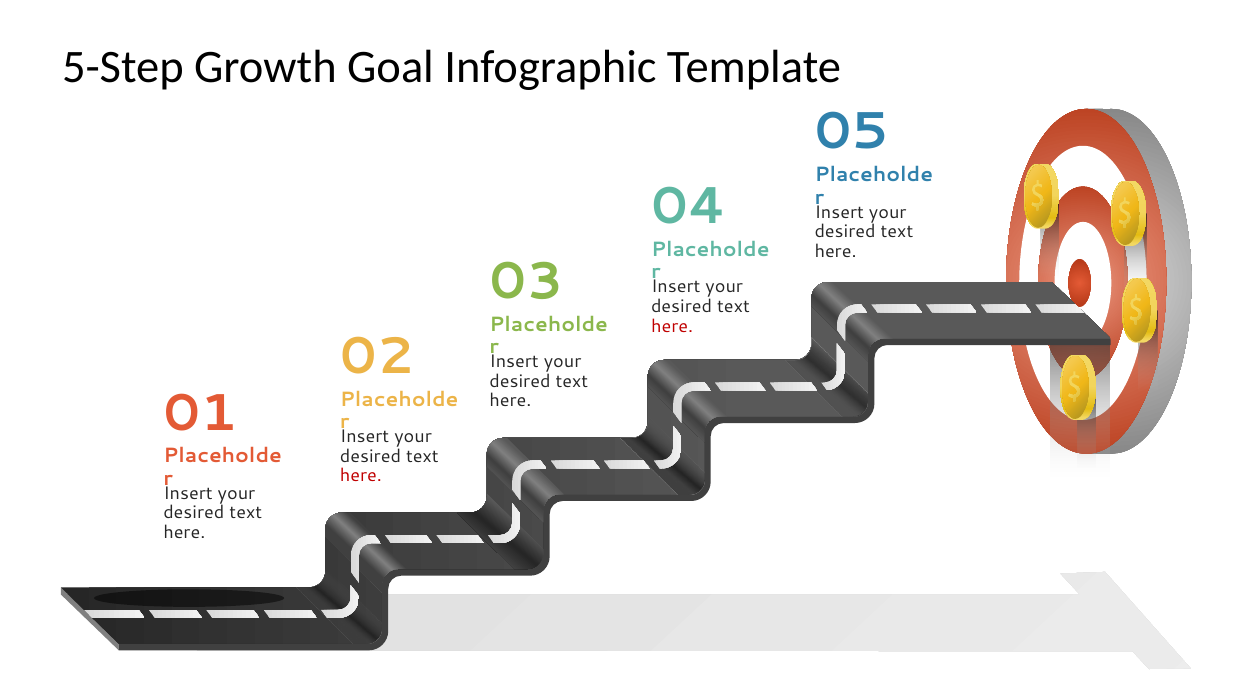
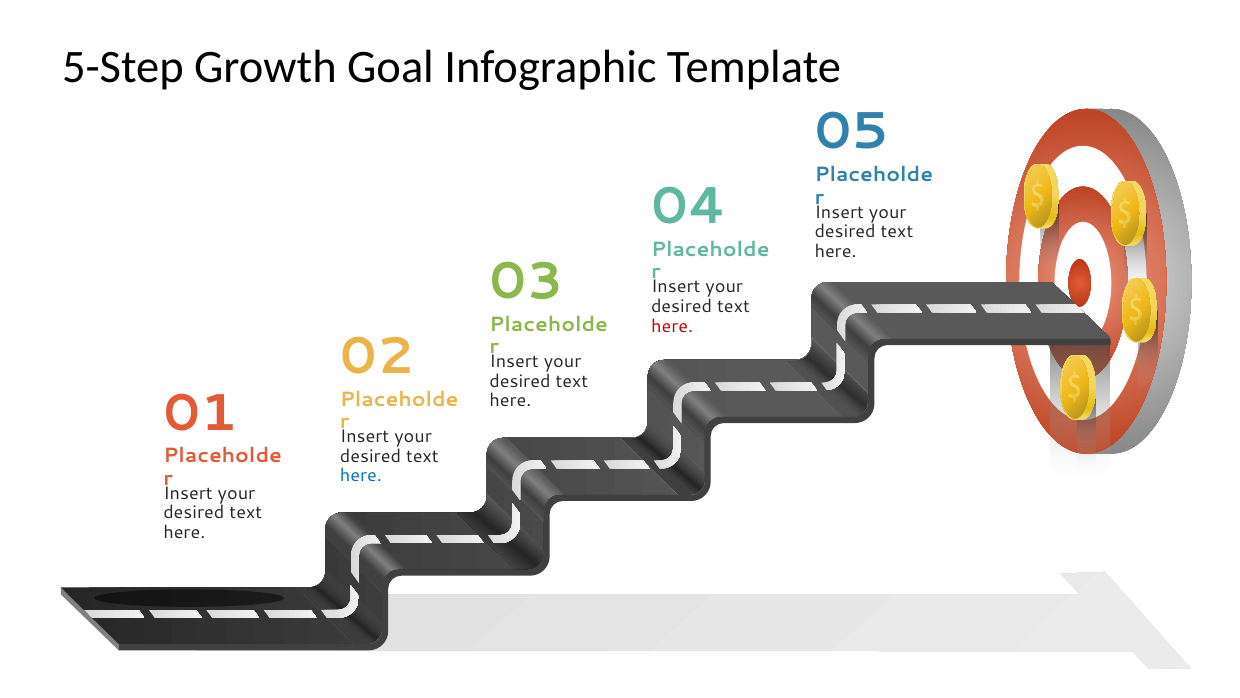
here at (361, 475) colour: red -> blue
